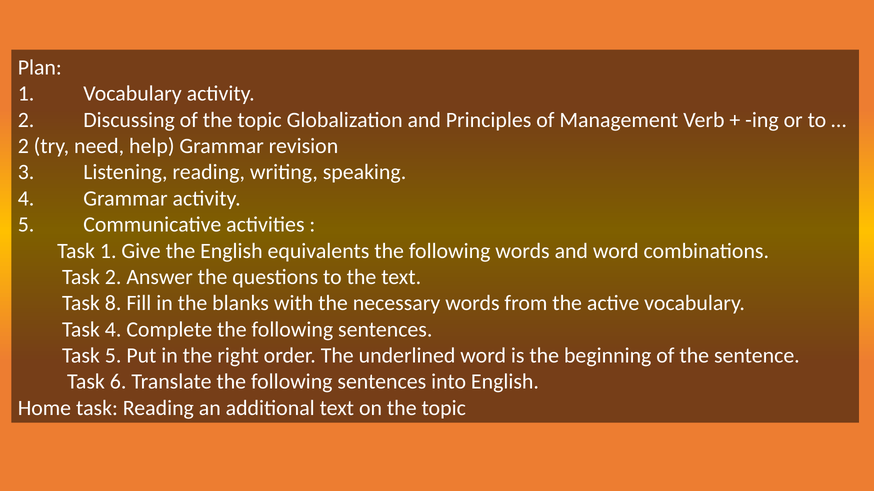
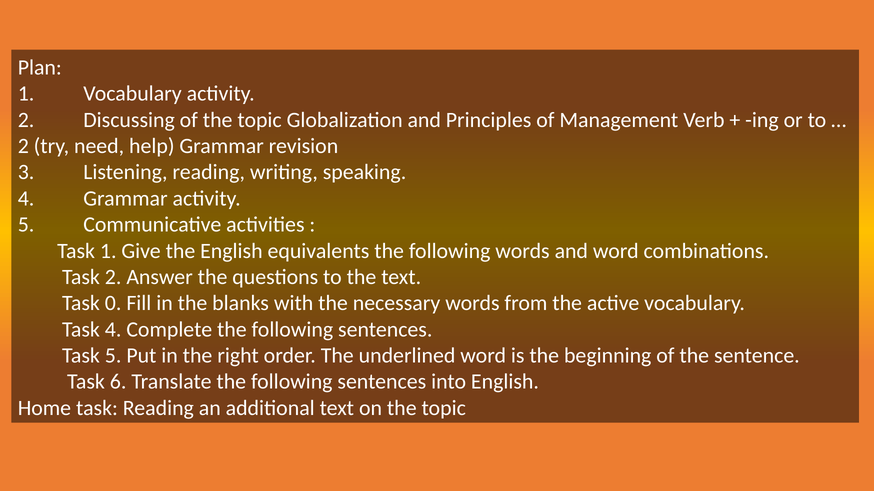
8: 8 -> 0
